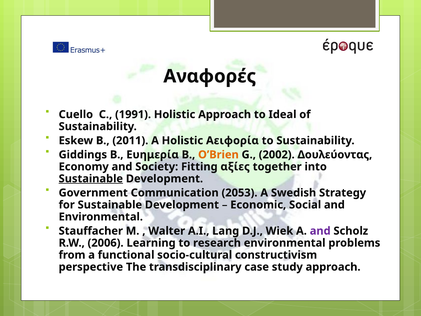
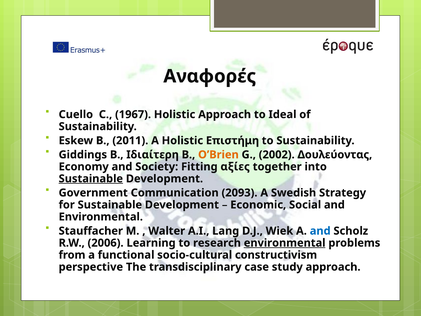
1991: 1991 -> 1967
Αειφορία: Αειφορία -> Επιστήμη
Ευημερία: Ευημερία -> Ιδιαίτερη
2053: 2053 -> 2093
and at (320, 231) colour: purple -> blue
environmental at (285, 243) underline: none -> present
